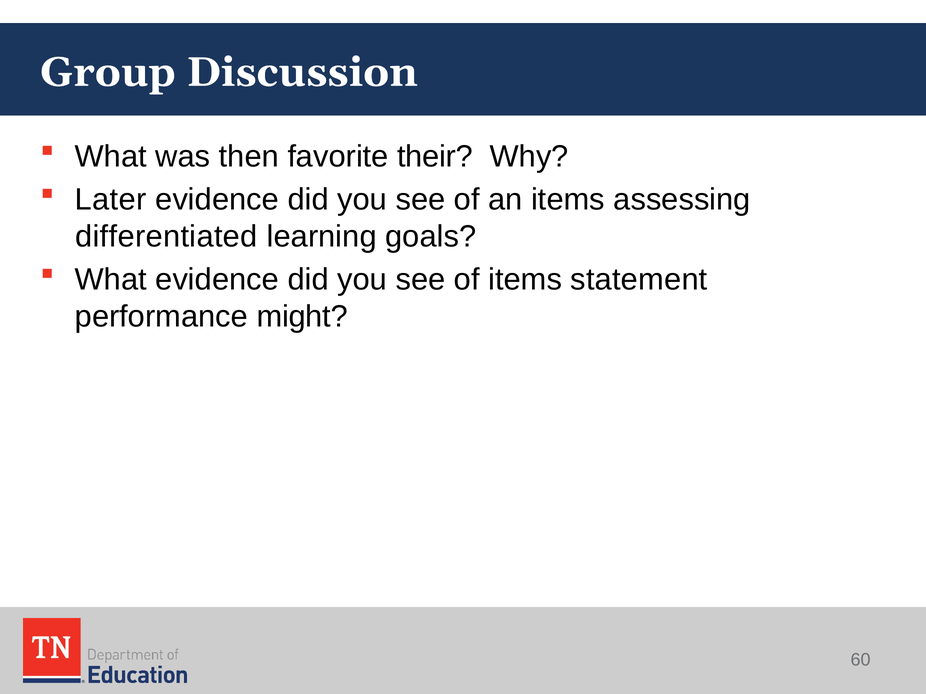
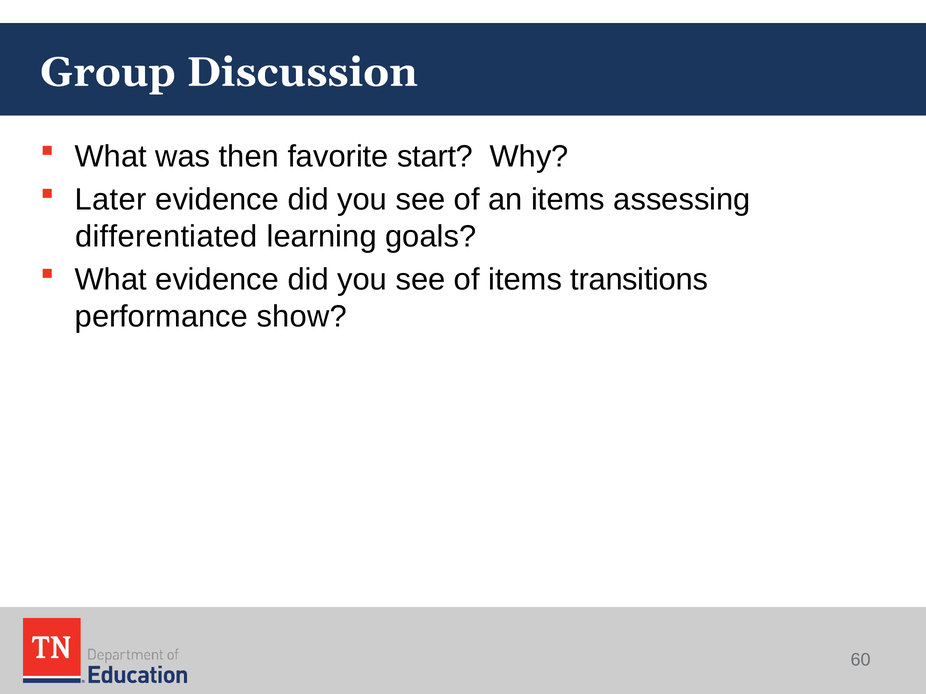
their: their -> start
statement: statement -> transitions
might: might -> show
